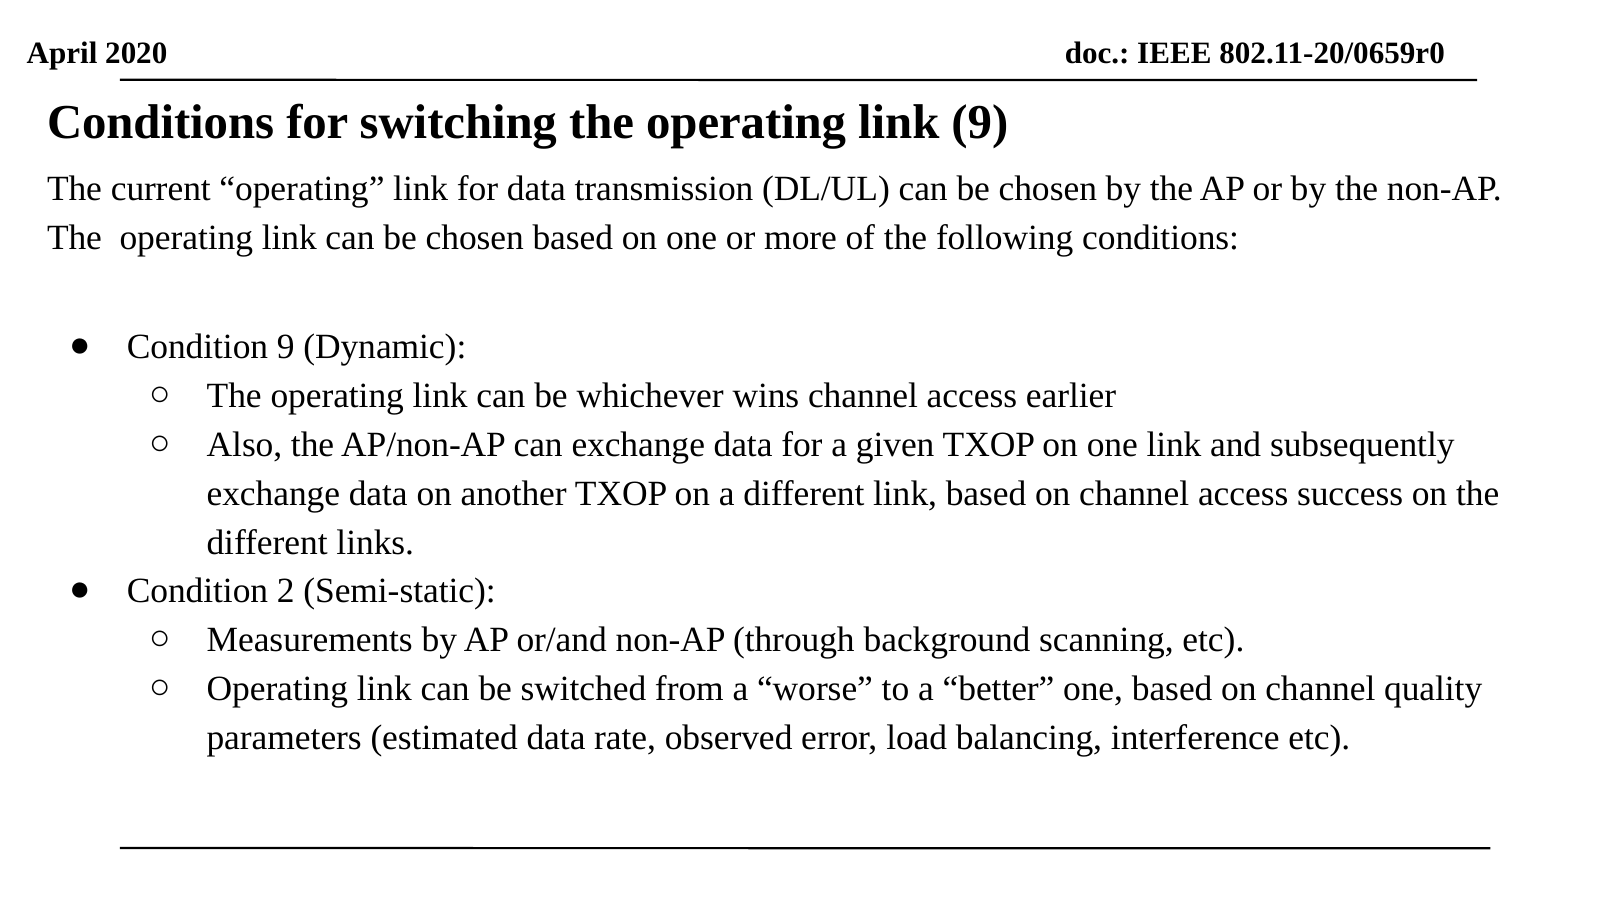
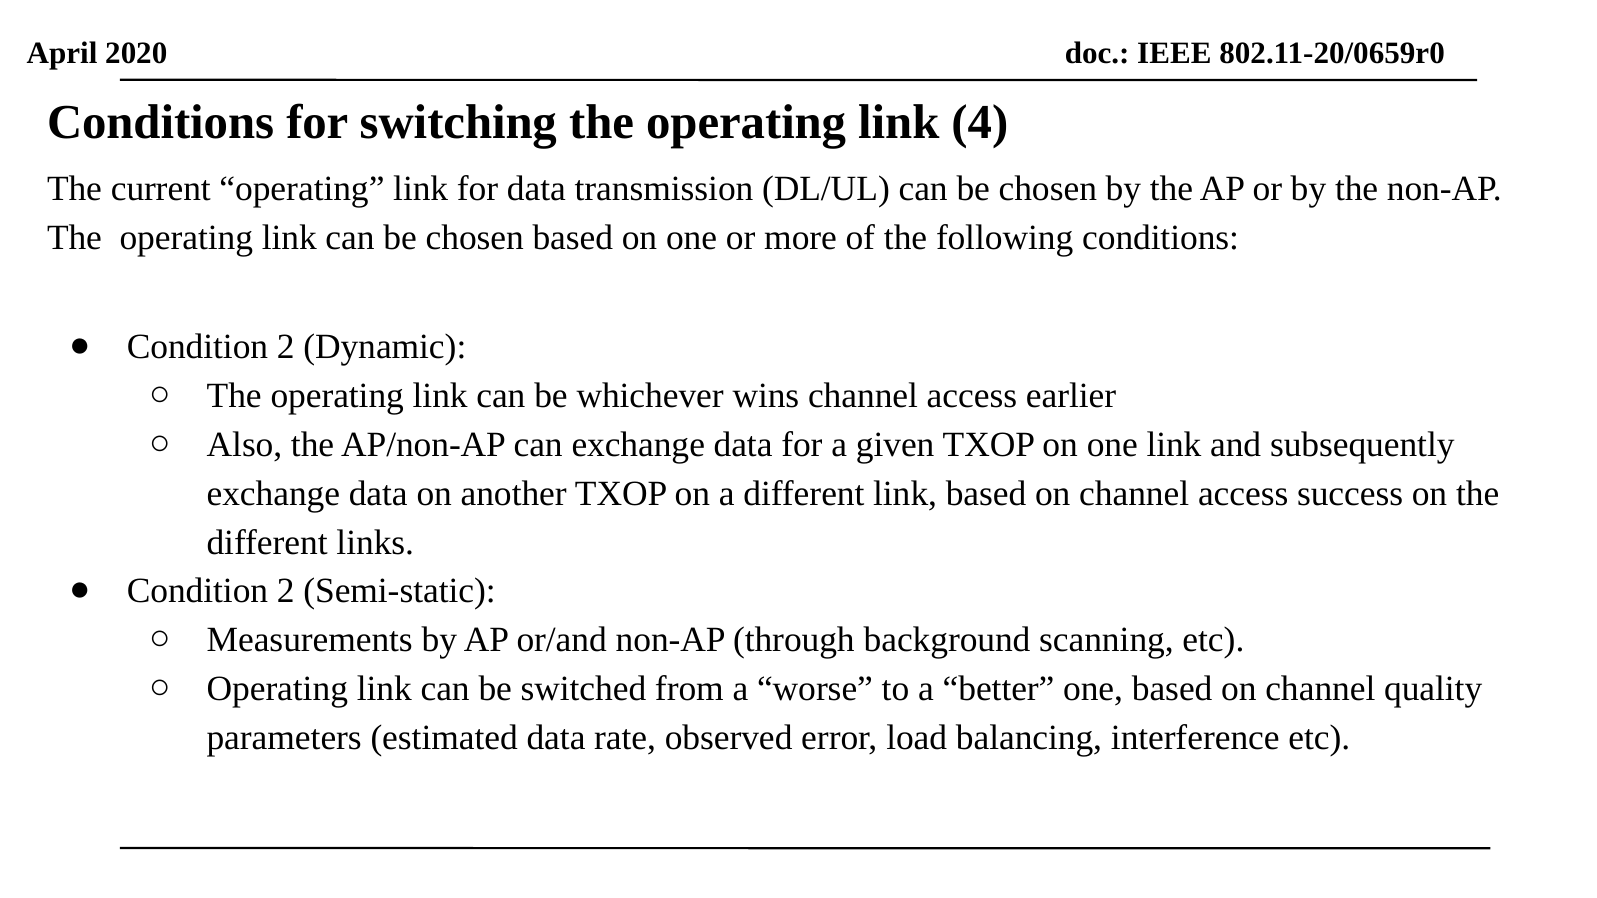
link 9: 9 -> 4
9 at (286, 347): 9 -> 2
